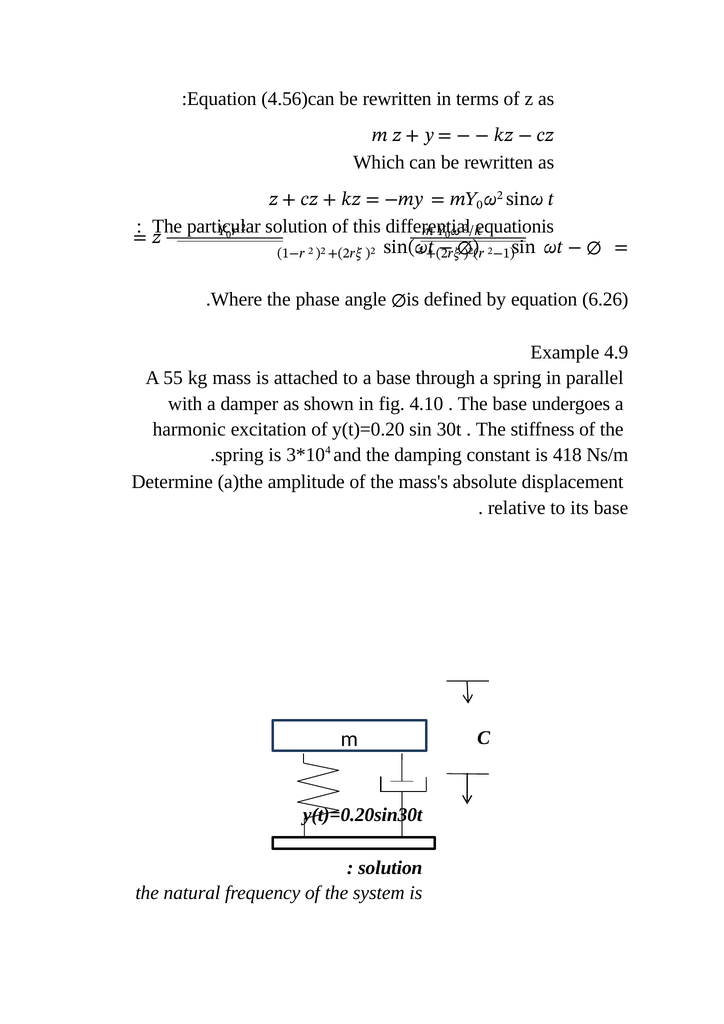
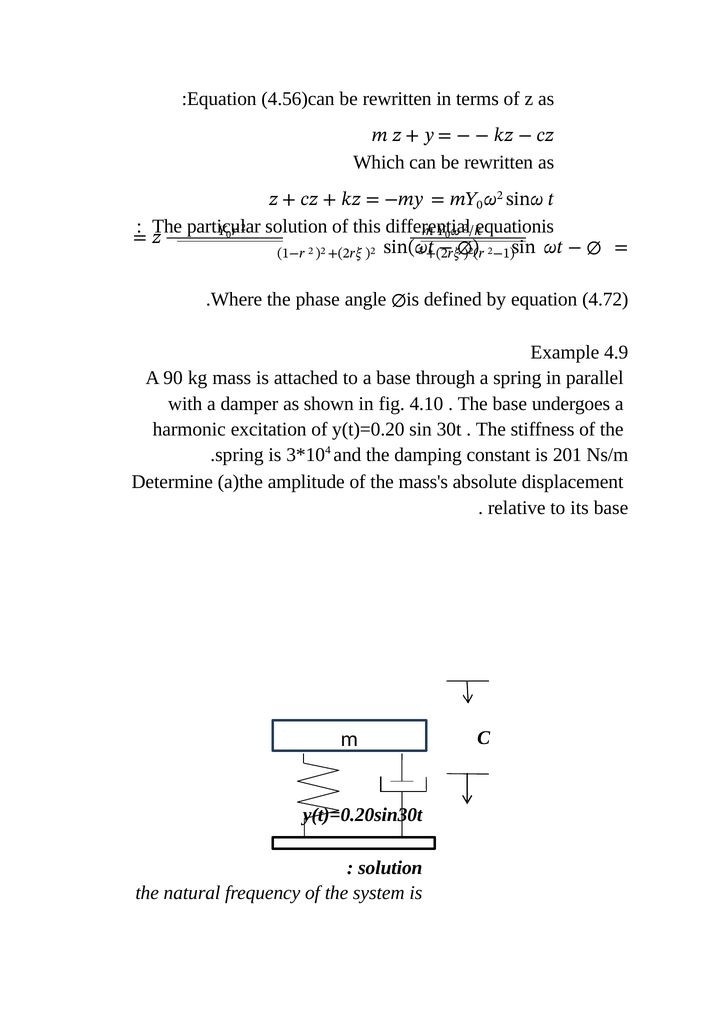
6.26: 6.26 -> 4.72
55: 55 -> 90
418: 418 -> 201
